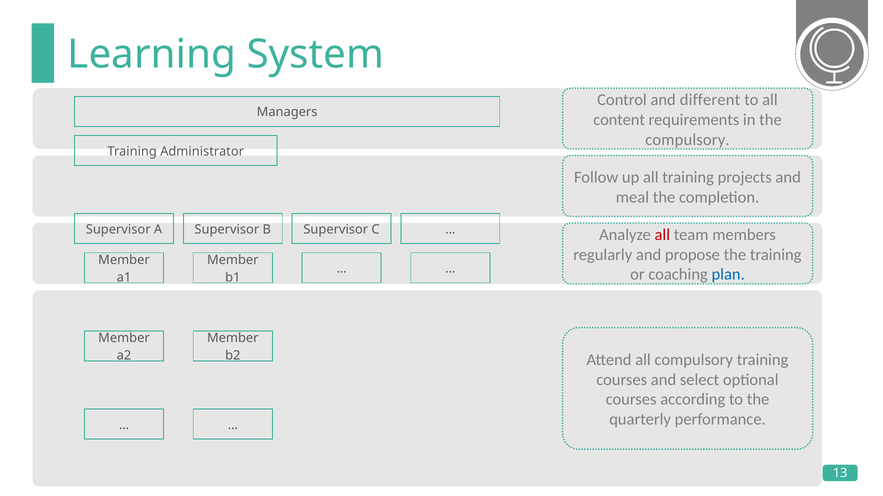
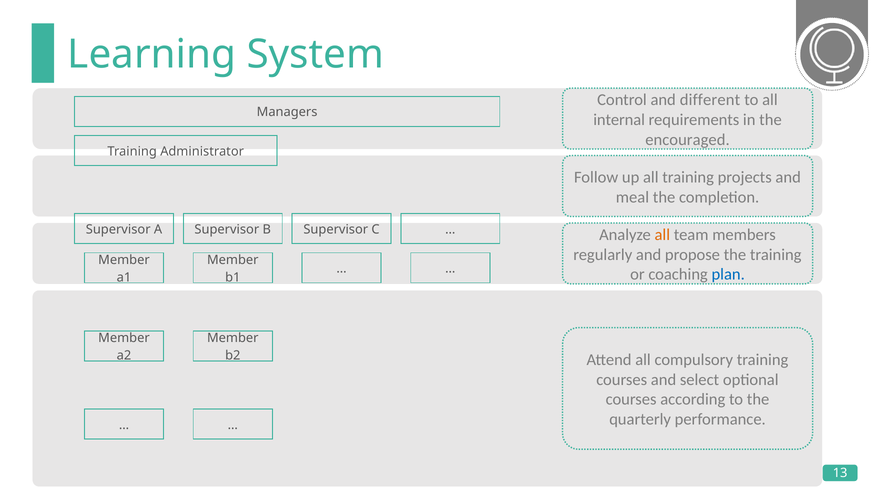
content: content -> internal
compulsory at (687, 140): compulsory -> encouraged
all at (662, 235) colour: red -> orange
